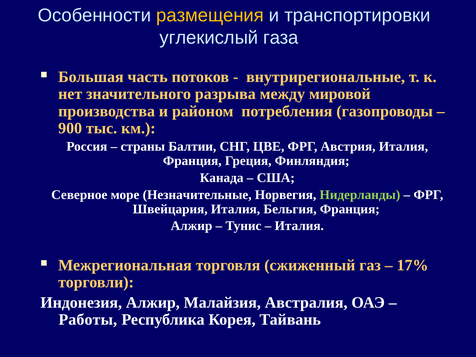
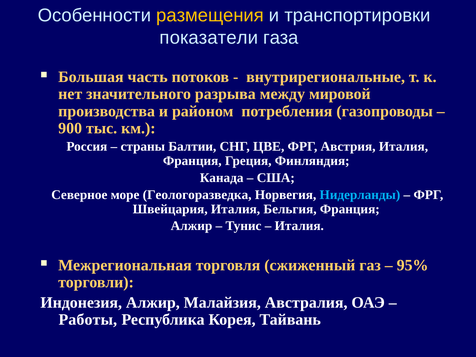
углекислый: углекислый -> показатели
Незначительные: Незначительные -> Геологоразведка
Нидерланды colour: light green -> light blue
17%: 17% -> 95%
